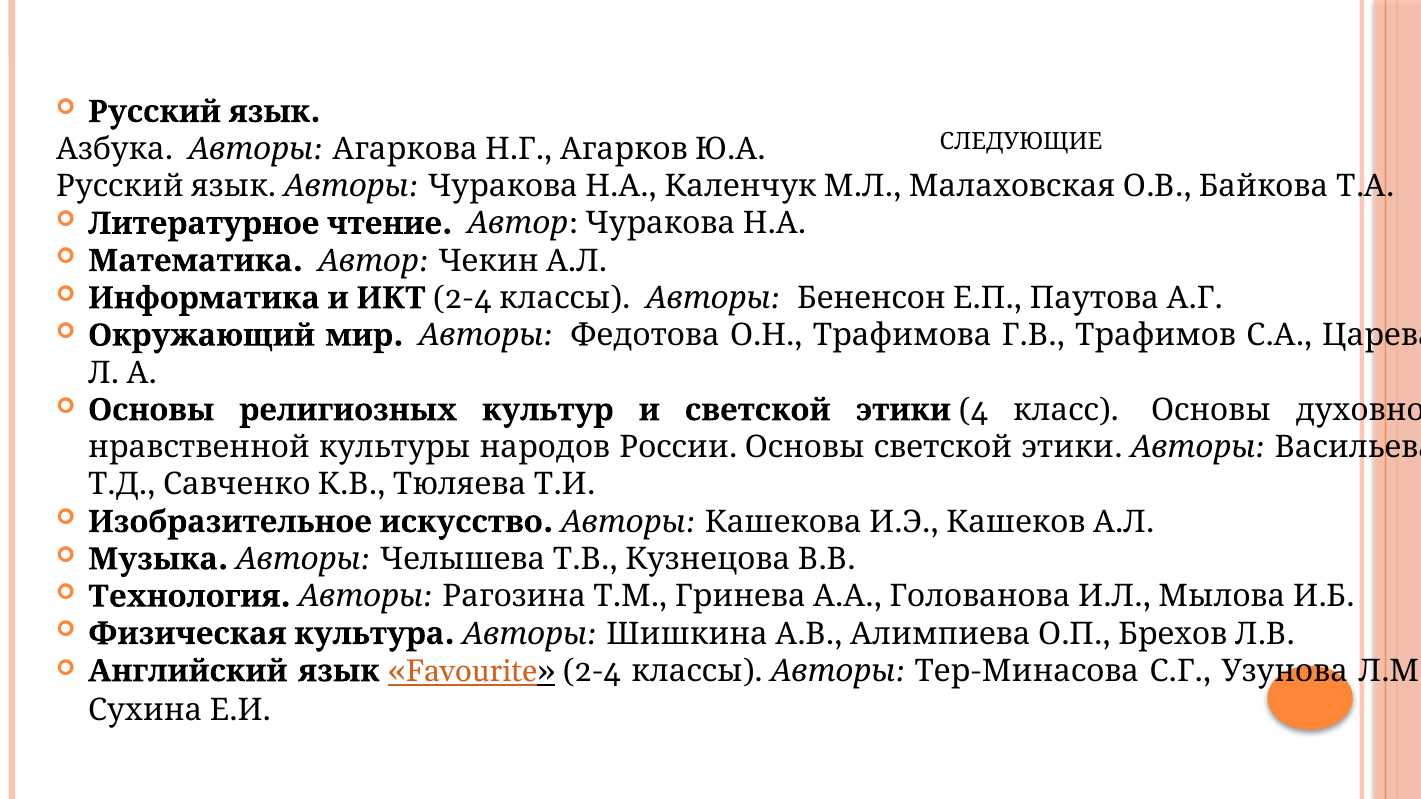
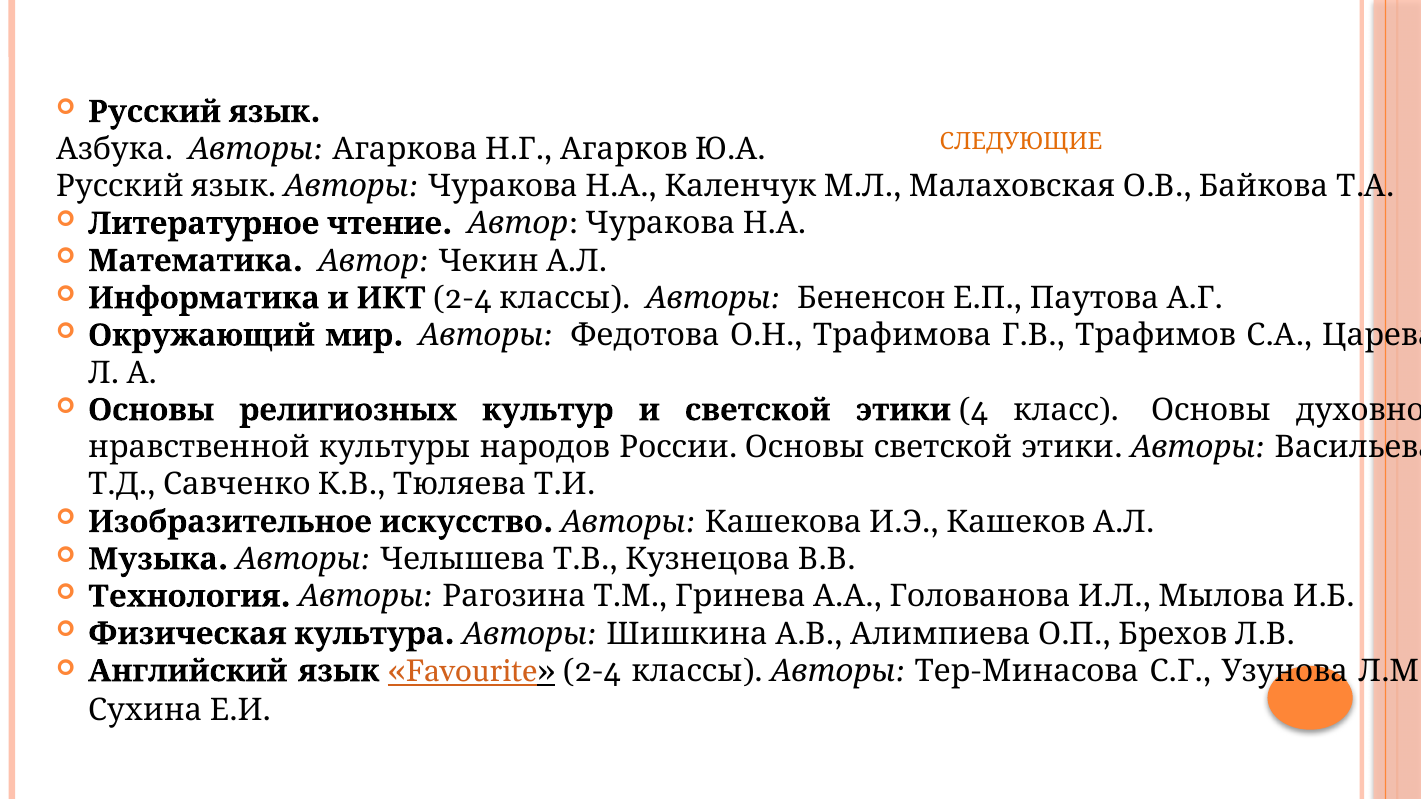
СЛЕДУЮЩИЕ colour: black -> orange
